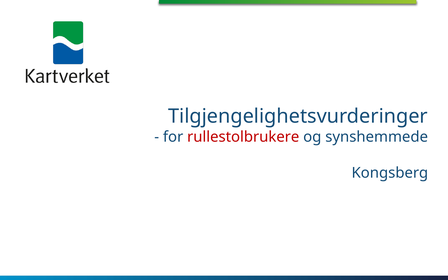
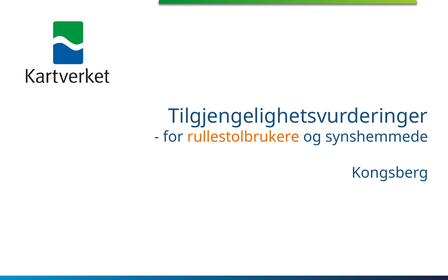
rullestolbrukere colour: red -> orange
